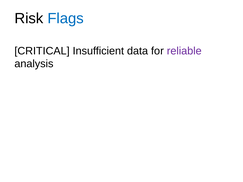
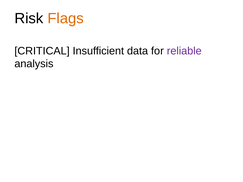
Flags colour: blue -> orange
